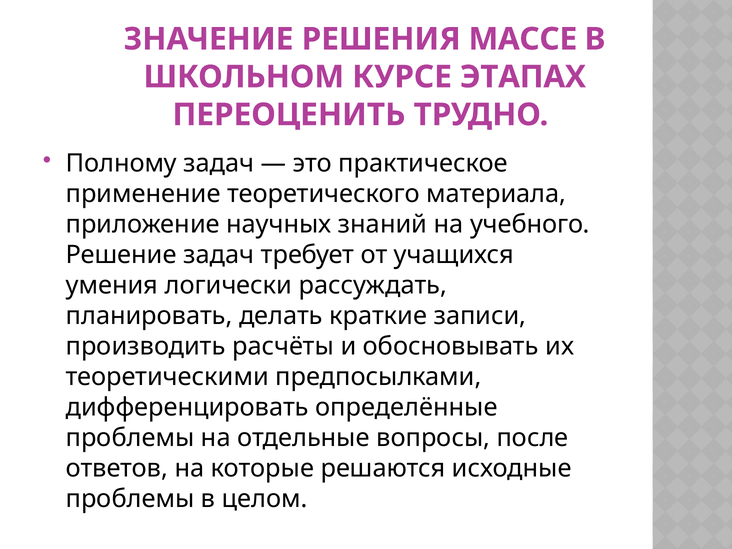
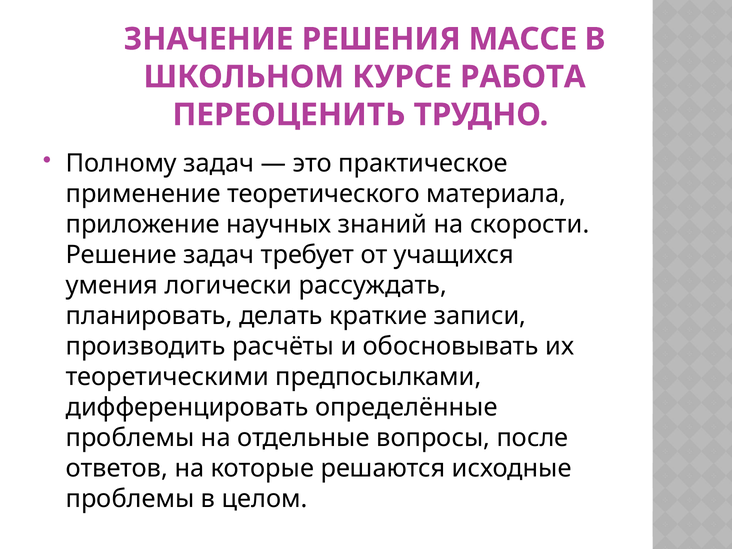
ЭТАПАХ: ЭТАПАХ -> РАБОТА
учебного: учебного -> скорости
